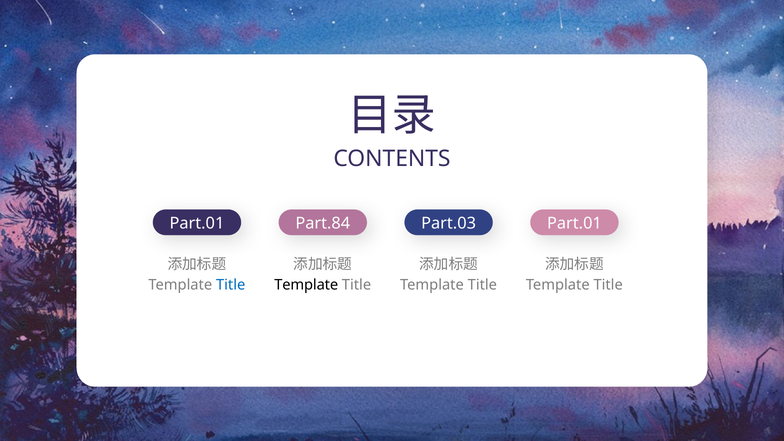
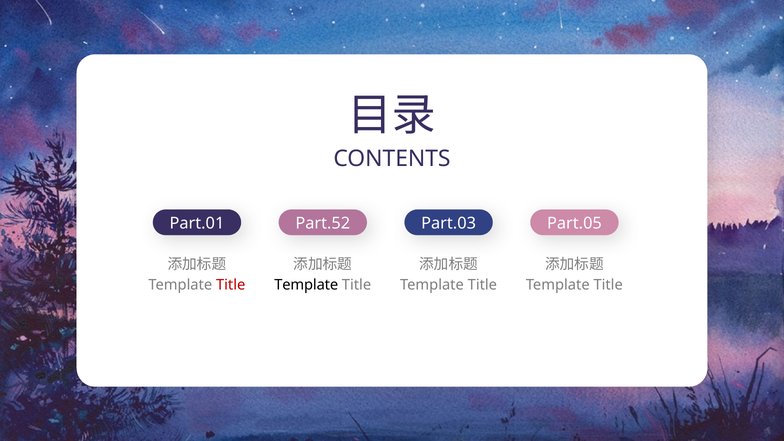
Part.84: Part.84 -> Part.52
Part.03 Part.01: Part.01 -> Part.05
Title at (231, 285) colour: blue -> red
